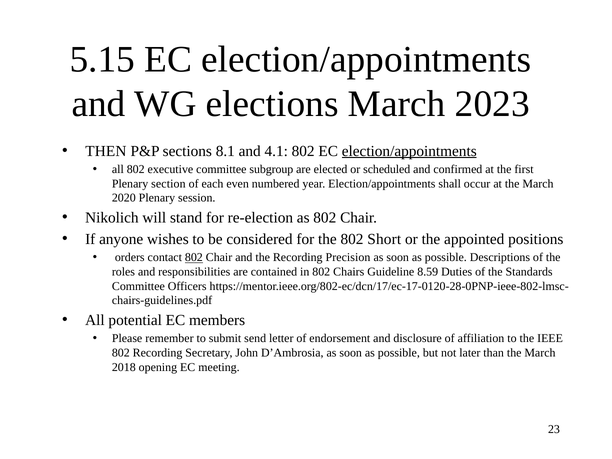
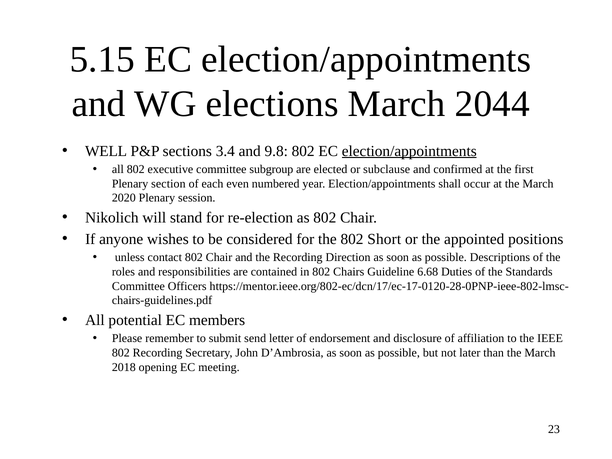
2023: 2023 -> 2044
THEN: THEN -> WELL
8.1: 8.1 -> 3.4
4.1: 4.1 -> 9.8
scheduled: scheduled -> subclause
orders: orders -> unless
802 at (194, 258) underline: present -> none
Precision: Precision -> Direction
8.59: 8.59 -> 6.68
